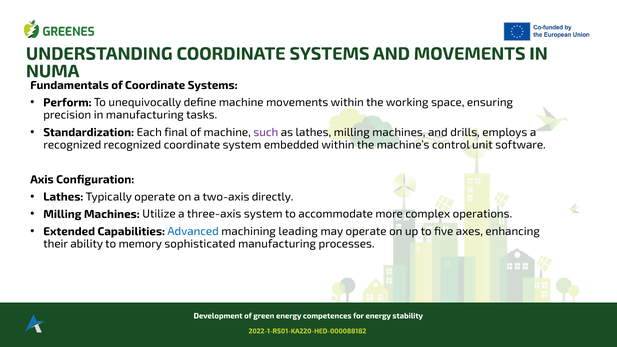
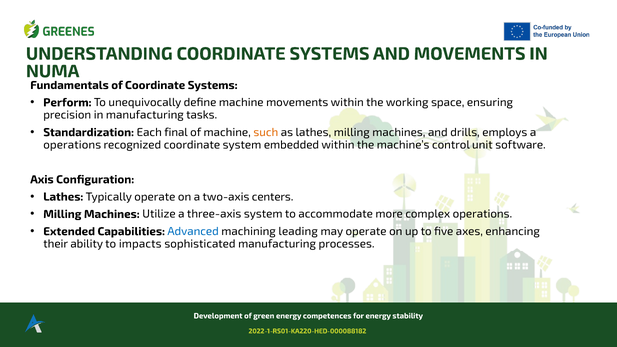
such colour: purple -> orange
recognized at (72, 145): recognized -> operations
directly: directly -> centers
memory: memory -> impacts
